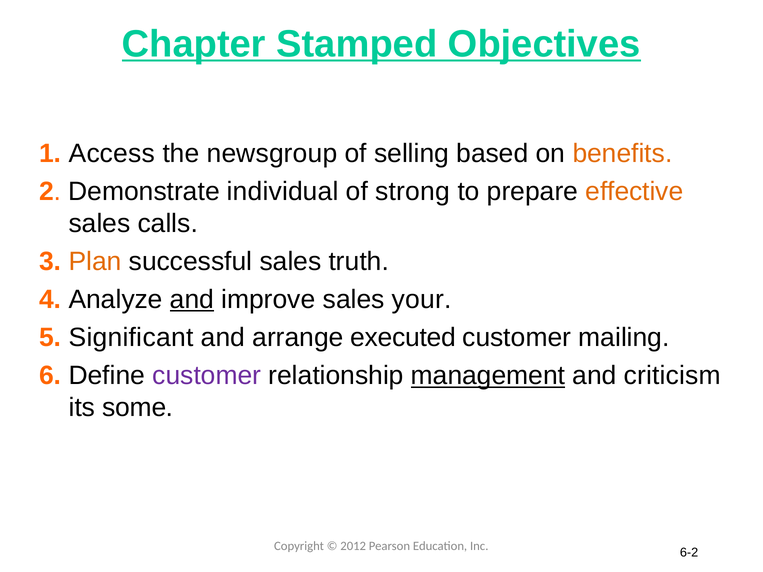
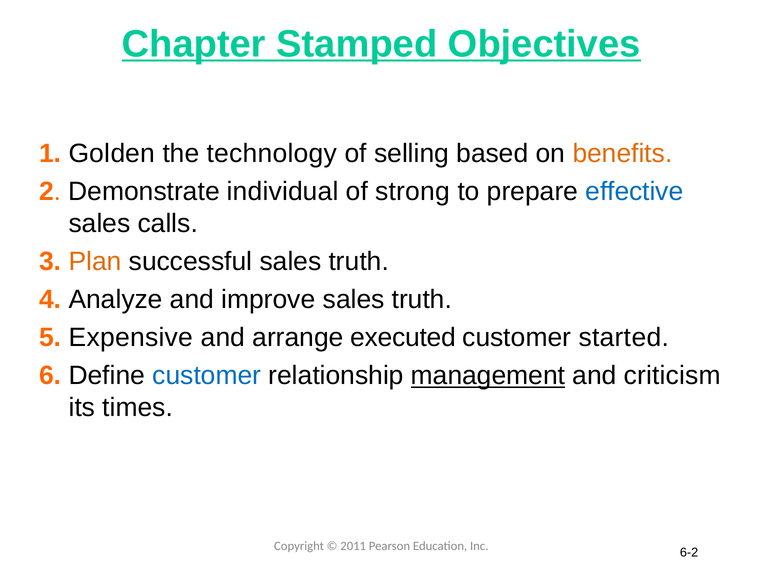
Access: Access -> Golden
newsgroup: newsgroup -> technology
effective colour: orange -> blue
and at (192, 300) underline: present -> none
improve sales your: your -> truth
Significant: Significant -> Expensive
mailing: mailing -> started
customer at (207, 376) colour: purple -> blue
some: some -> times
2012: 2012 -> 2011
